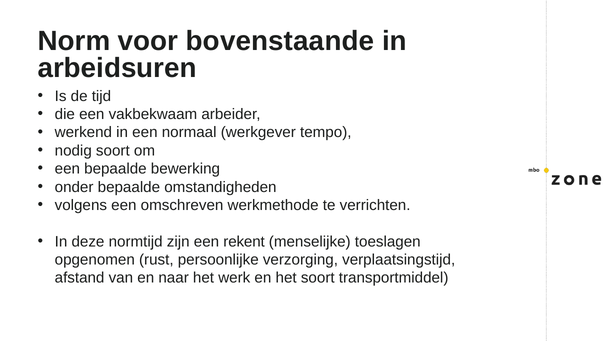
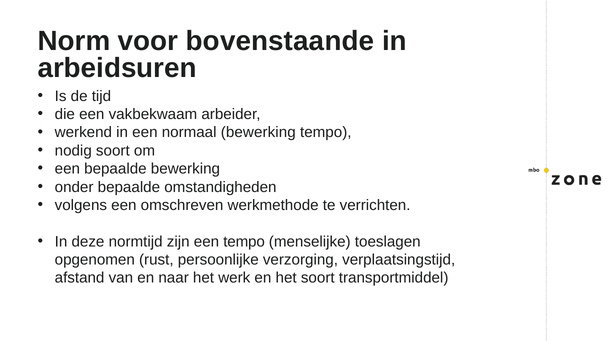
normaal werkgever: werkgever -> bewerking
een rekent: rekent -> tempo
